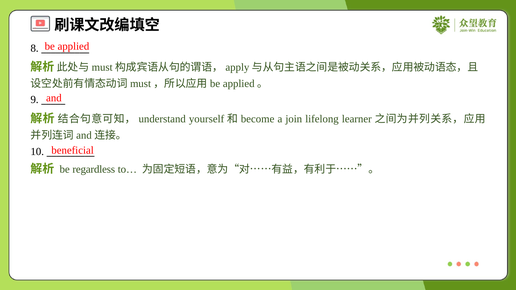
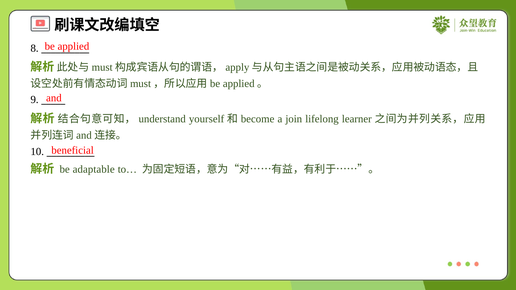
regardless: regardless -> adaptable
